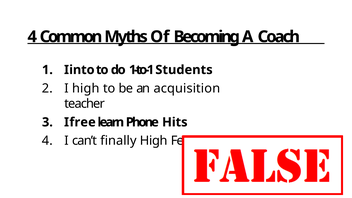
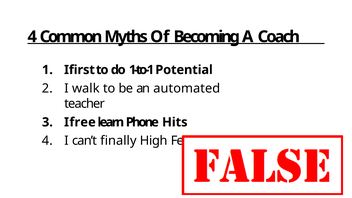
into: into -> first
Students: Students -> Potential
I high: high -> walk
acquisition: acquisition -> automated
